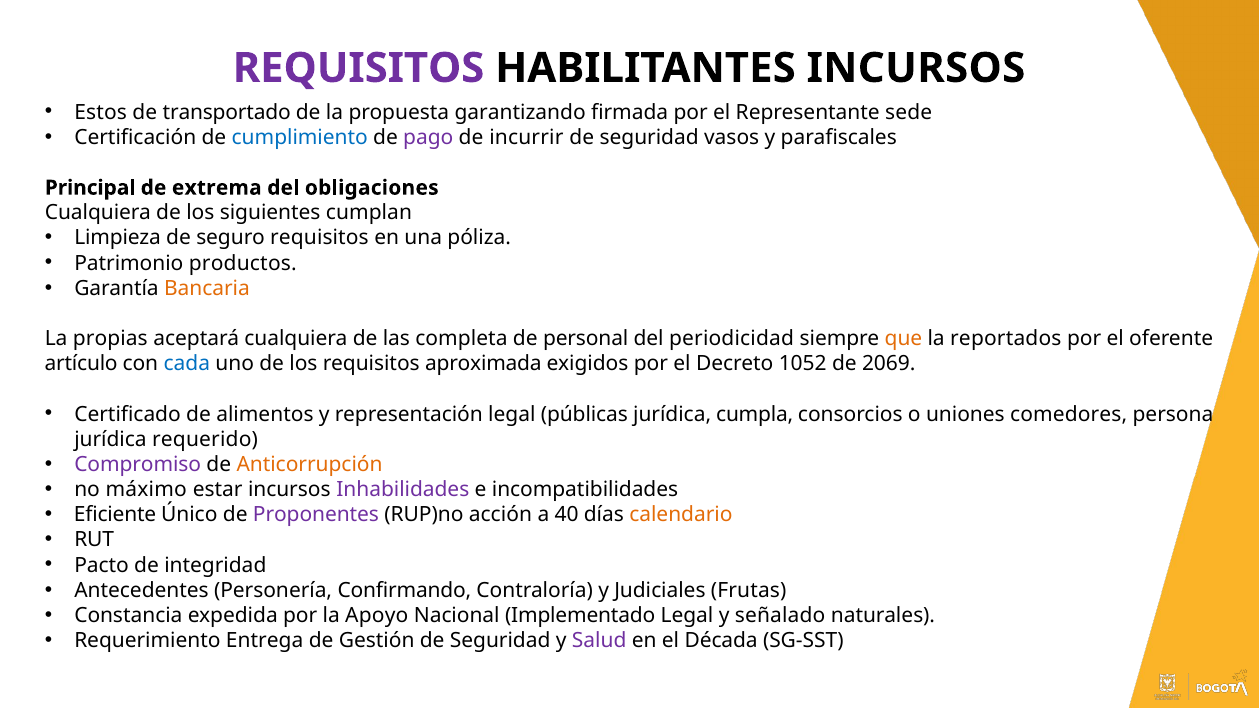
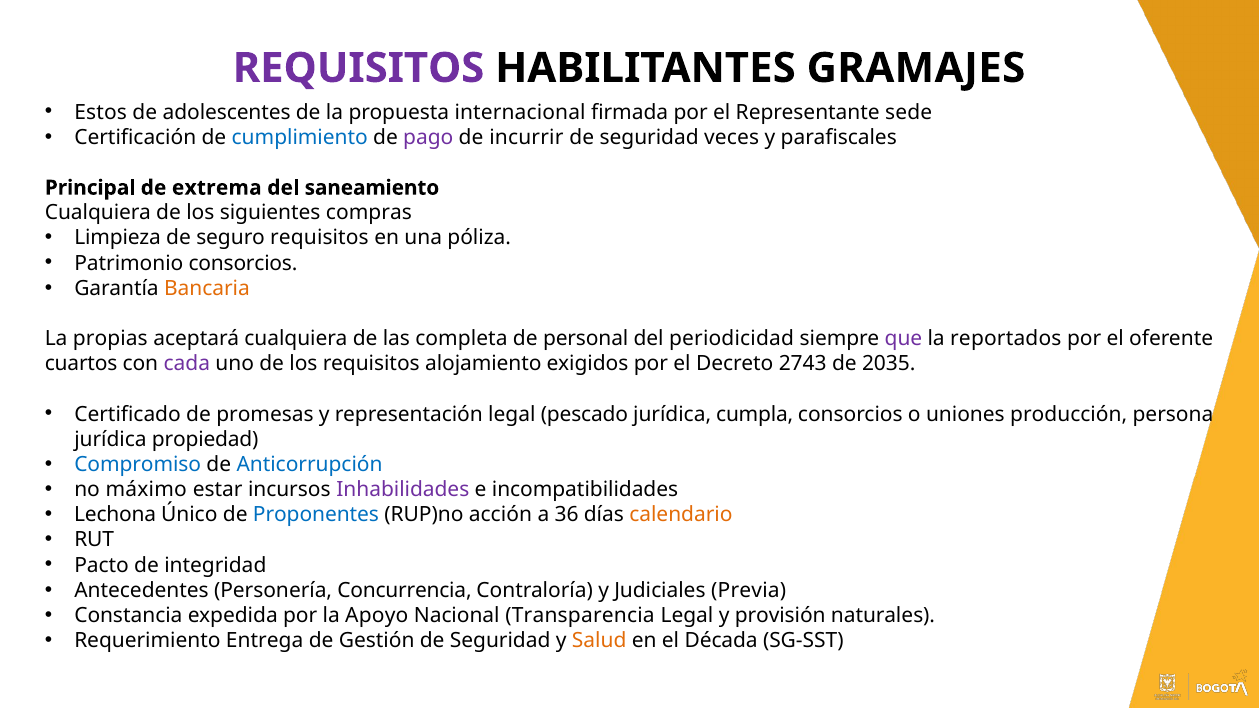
HABILITANTES INCURSOS: INCURSOS -> GRAMAJES
transportado: transportado -> adolescentes
garantizando: garantizando -> internacional
vasos: vasos -> veces
obligaciones: obligaciones -> saneamiento
cumplan: cumplan -> compras
Patrimonio productos: productos -> consorcios
que colour: orange -> purple
artículo: artículo -> cuartos
cada colour: blue -> purple
aproximada: aproximada -> alojamiento
1052: 1052 -> 2743
2069: 2069 -> 2035
alimentos: alimentos -> promesas
públicas: públicas -> pescado
comedores: comedores -> producción
requerido: requerido -> propiedad
Compromiso colour: purple -> blue
Anticorrupción colour: orange -> blue
Eficiente: Eficiente -> Lechona
Proponentes colour: purple -> blue
40: 40 -> 36
Confirmando: Confirmando -> Concurrencia
Frutas: Frutas -> Previa
Implementado: Implementado -> Transparencia
señalado: señalado -> provisión
Salud colour: purple -> orange
